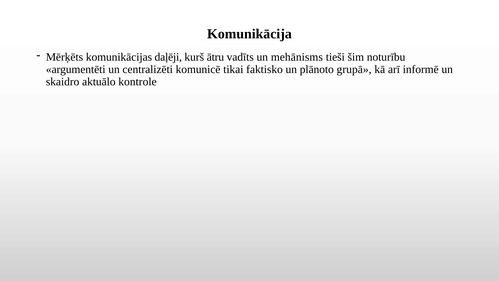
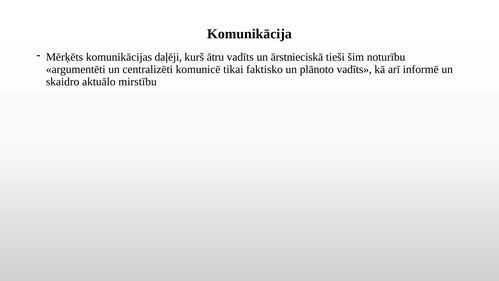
mehānisms: mehānisms -> ārstnieciskā
plānoto grupā: grupā -> vadīts
kontrole: kontrole -> mirstību
